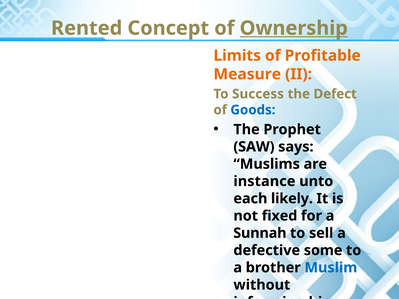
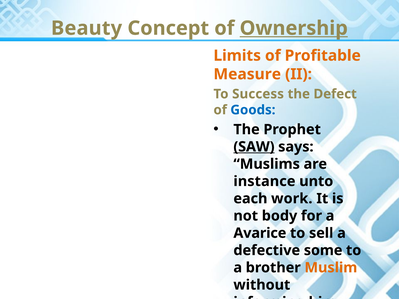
Rented: Rented -> Beauty
SAW underline: none -> present
likely: likely -> work
fixed: fixed -> body
Sunnah: Sunnah -> Avarice
Muslim colour: blue -> orange
